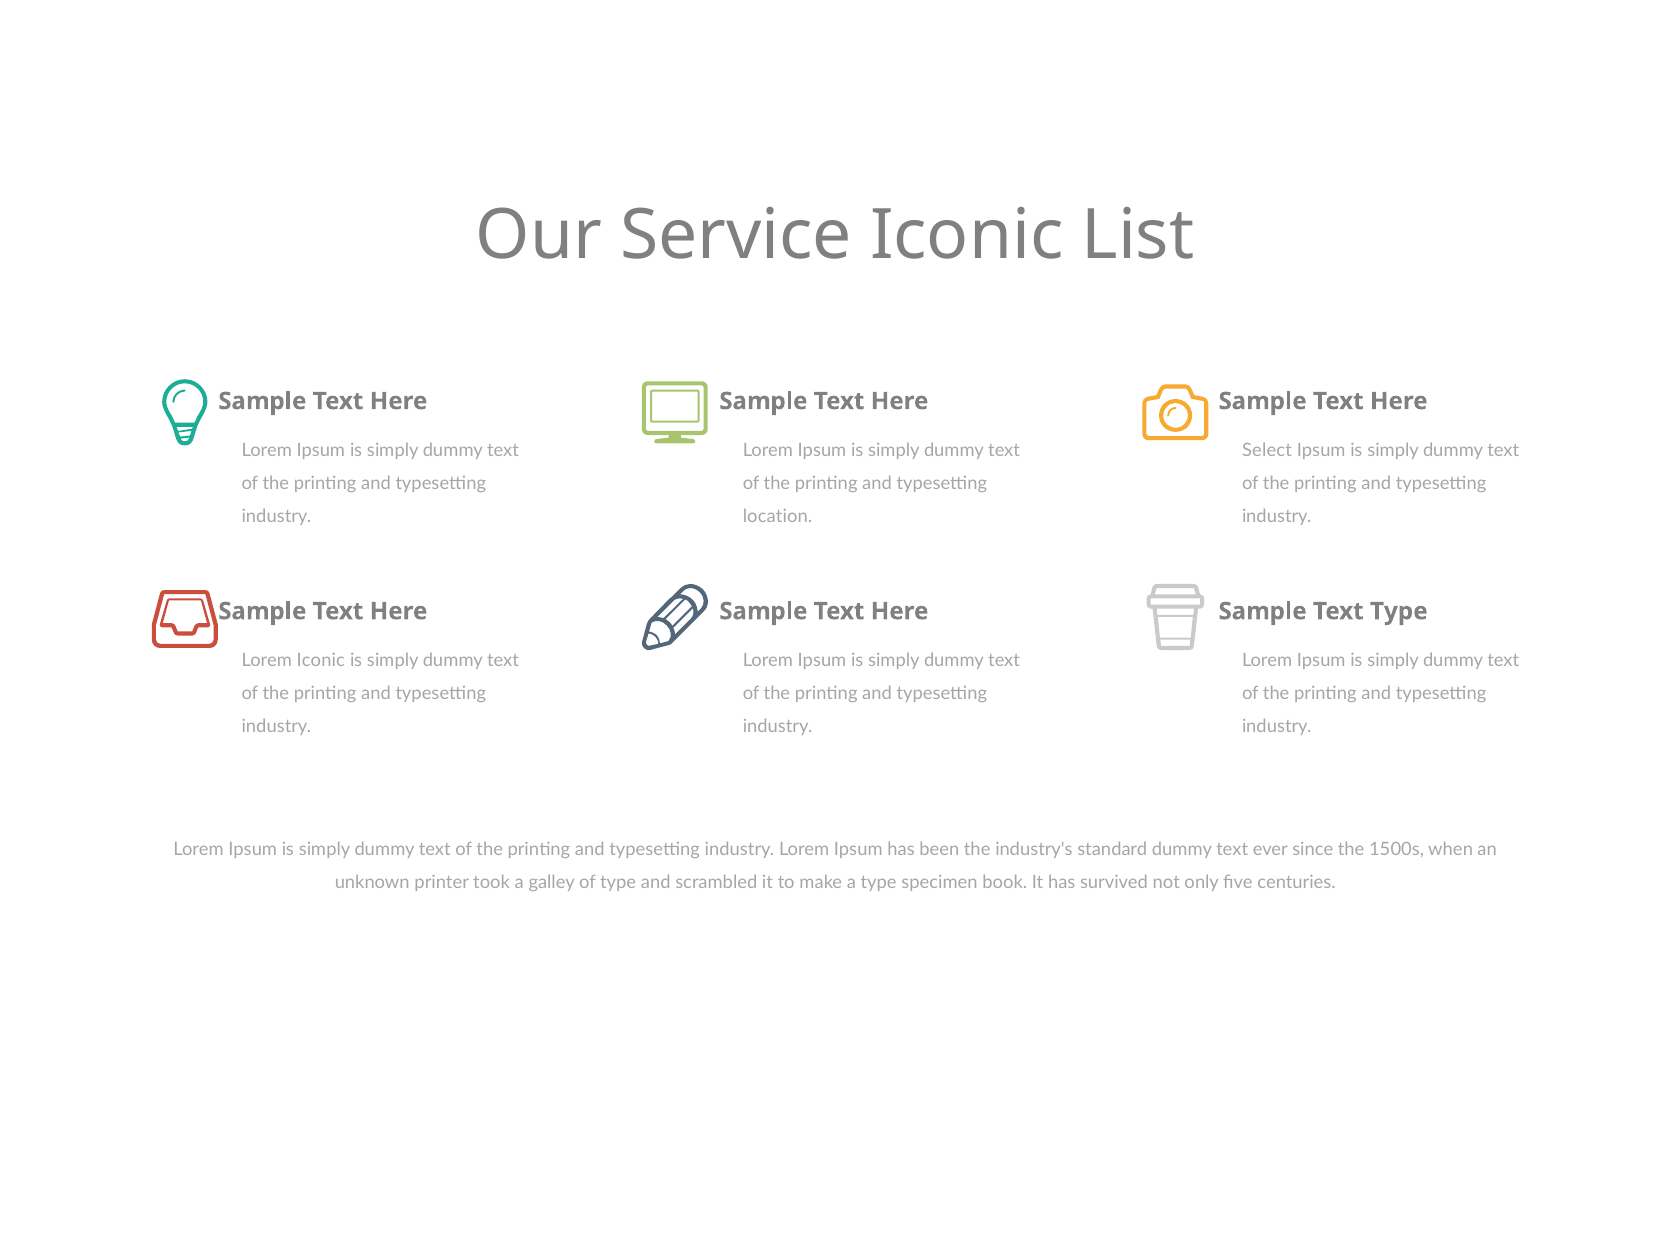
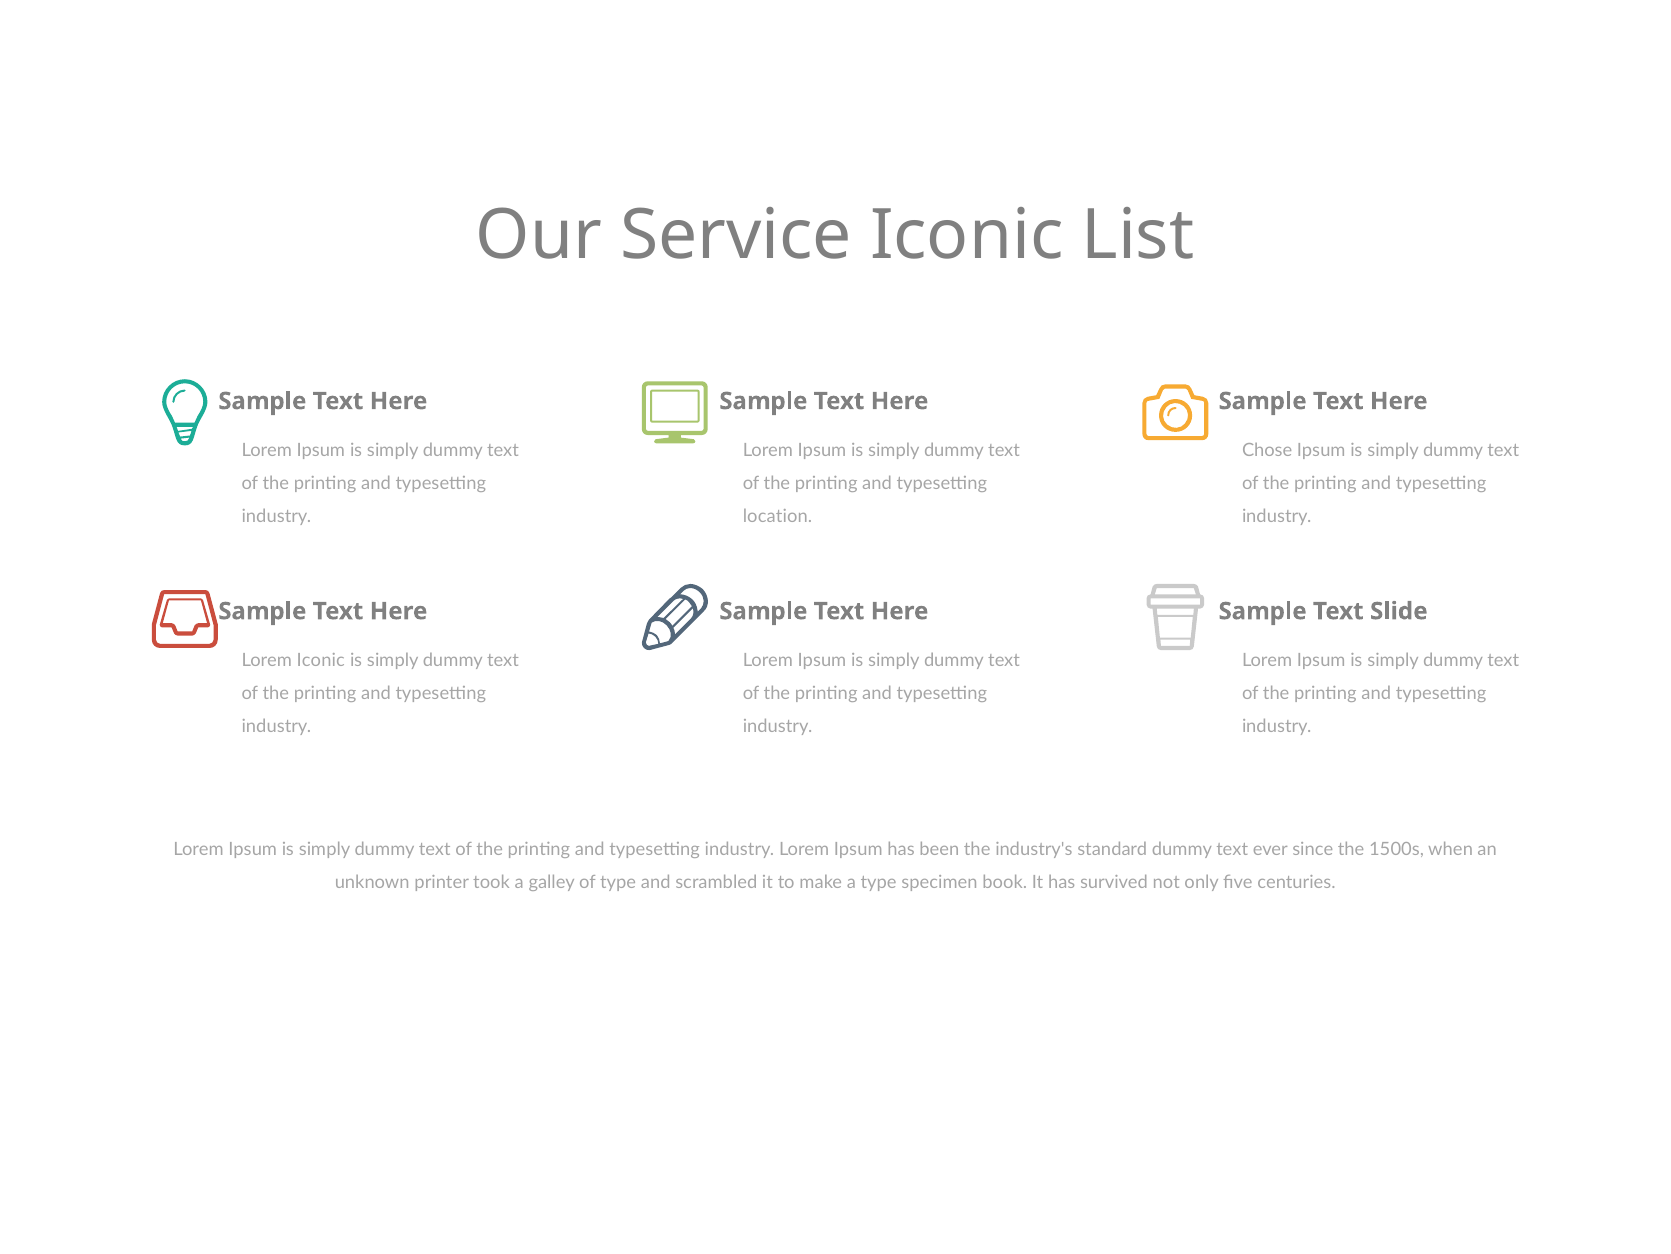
Select: Select -> Chose
Text Type: Type -> Slide
